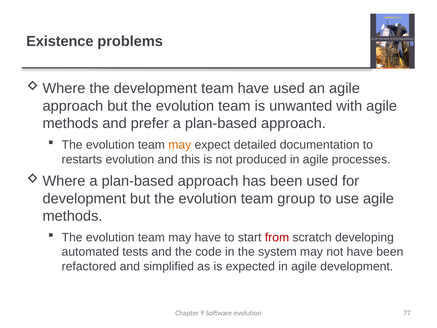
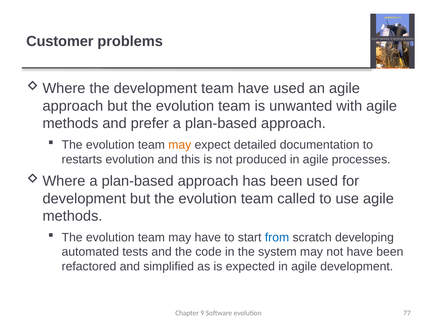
Existence: Existence -> Customer
group: group -> called
from colour: red -> blue
